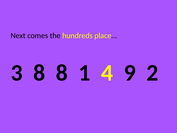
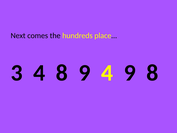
3 8: 8 -> 4
8 1: 1 -> 9
9 2: 2 -> 8
